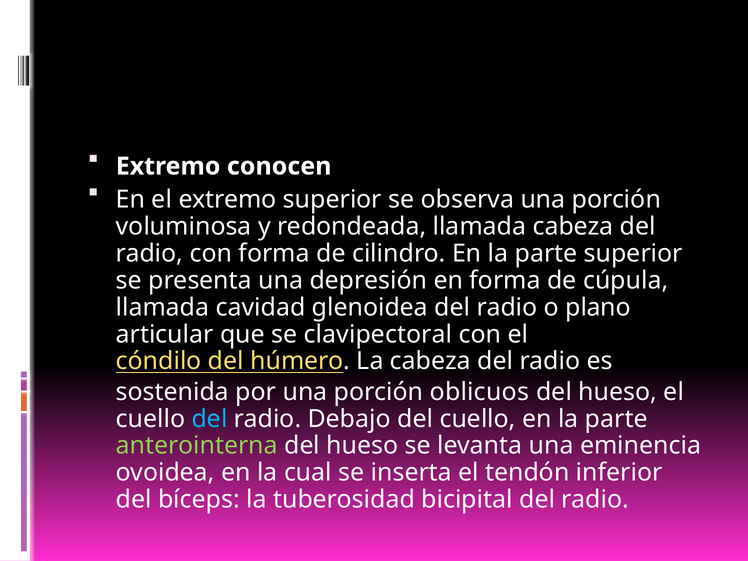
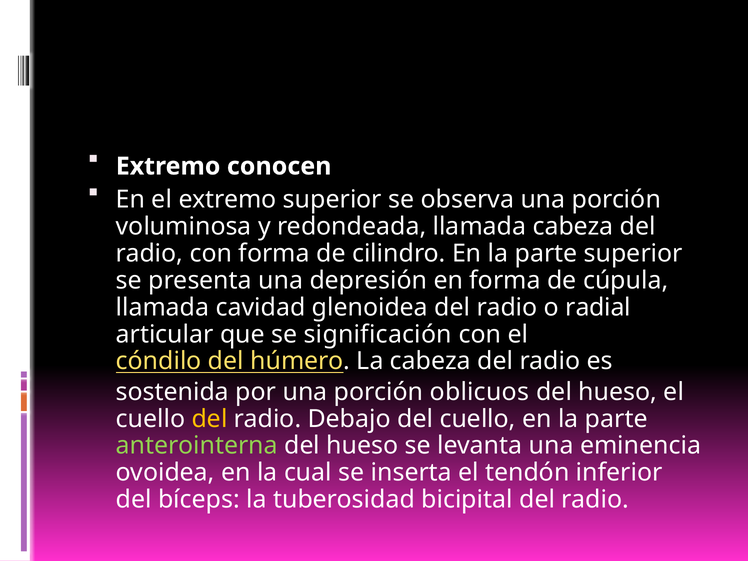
plano: plano -> radial
clavipectoral: clavipectoral -> significación
del at (210, 419) colour: light blue -> yellow
